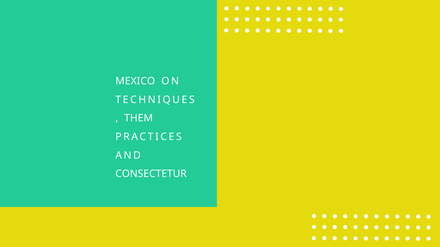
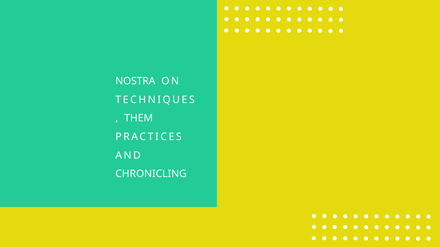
MEXICO: MEXICO -> NOSTRA
CONSECTETUR: CONSECTETUR -> CHRONICLING
